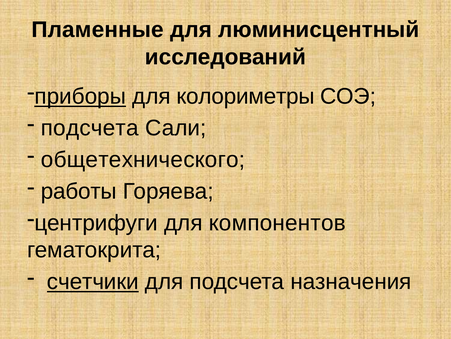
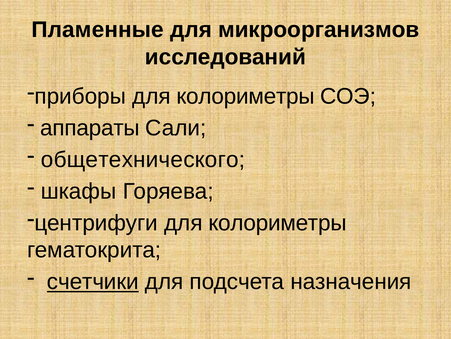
люминисцентный: люминисцентный -> микроорганизмов
приборы underline: present -> none
подсчета at (90, 128): подсчета -> аппараты
работы: работы -> шкафы
центрифуги для компонентов: компонентов -> колориметры
